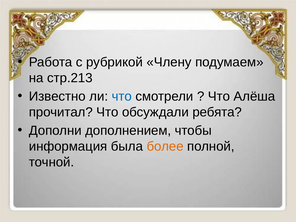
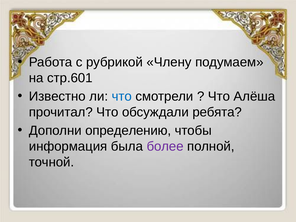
стр.213: стр.213 -> стр.601
дополнением: дополнением -> определению
более colour: orange -> purple
